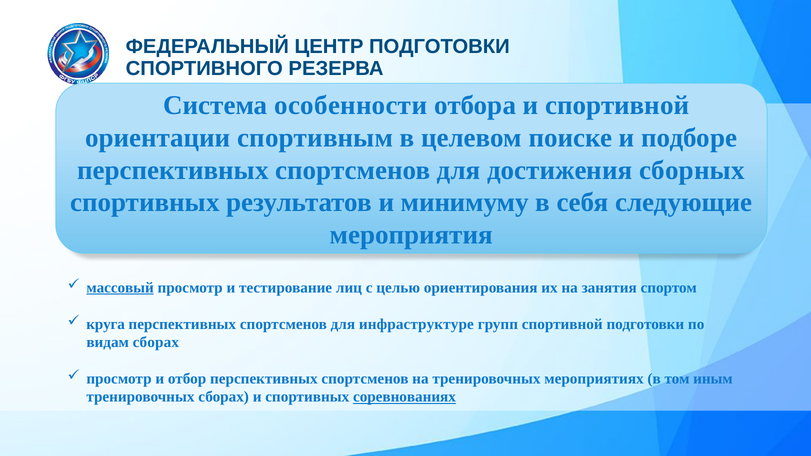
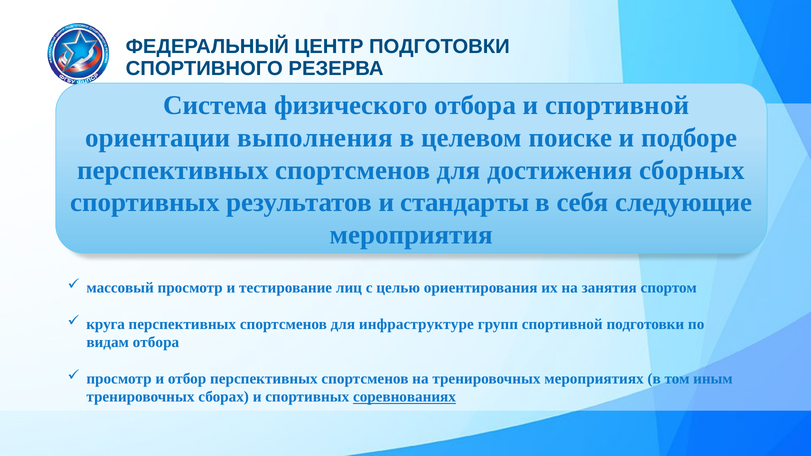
особенности: особенности -> физического
спортивным: спортивным -> выполнения
минимуму: минимуму -> стандарты
массовый underline: present -> none
видам сборах: сборах -> отбора
